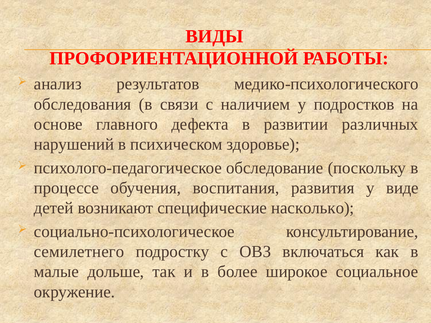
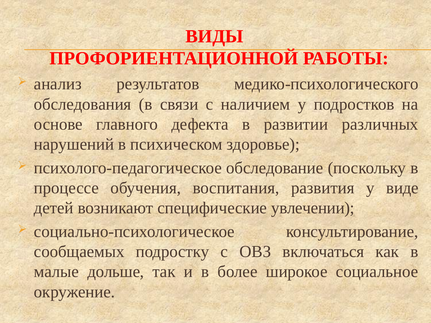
насколько: насколько -> увлечении
семилетнего: семилетнего -> сообщаемых
